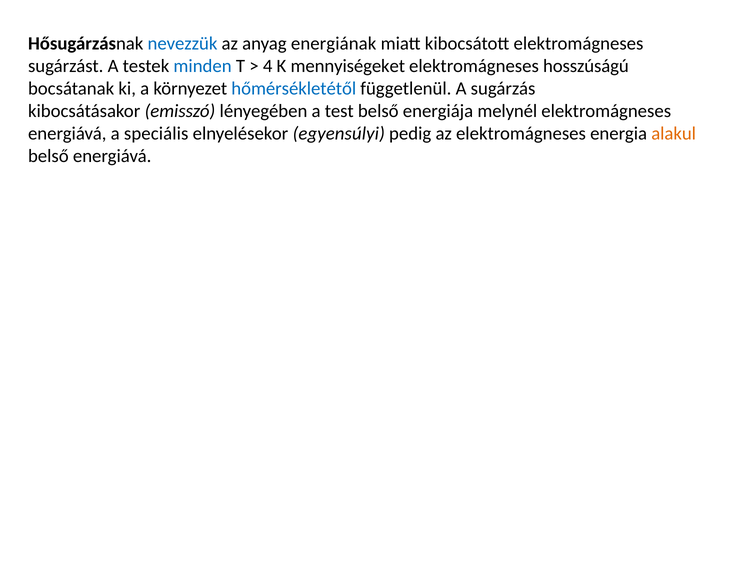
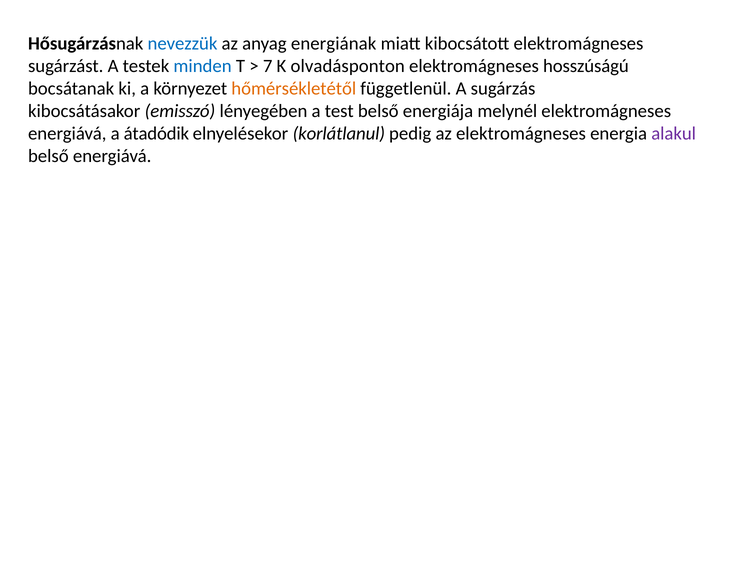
4: 4 -> 7
mennyiségeket: mennyiségeket -> olvadásponton
hőmérsékletétől colour: blue -> orange
speciális: speciális -> átadódik
egyensúlyi: egyensúlyi -> korlátlanul
alakul colour: orange -> purple
